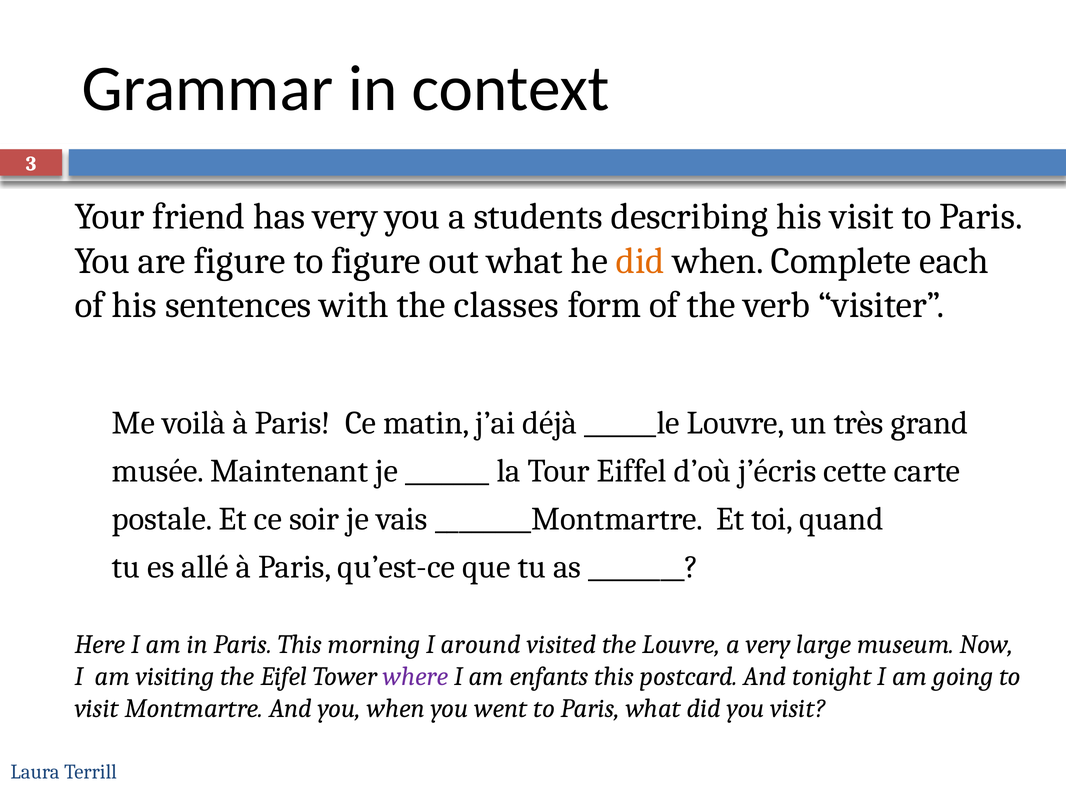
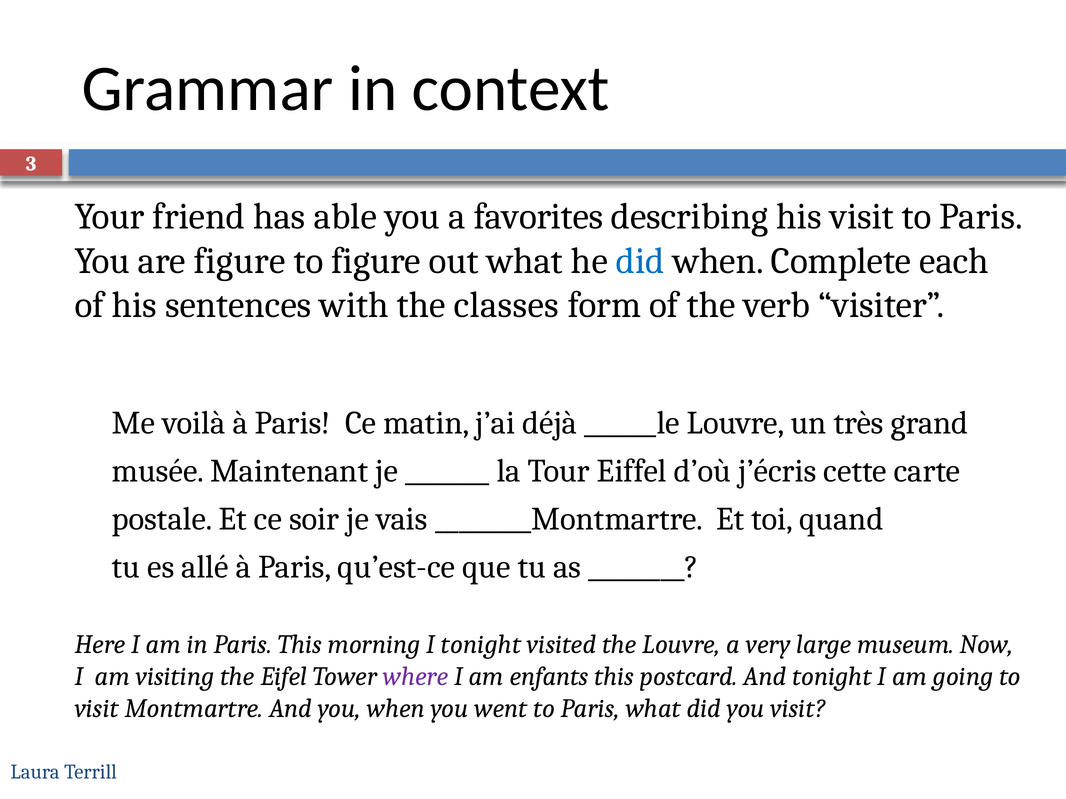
has very: very -> able
students: students -> favorites
did at (640, 261) colour: orange -> blue
I around: around -> tonight
